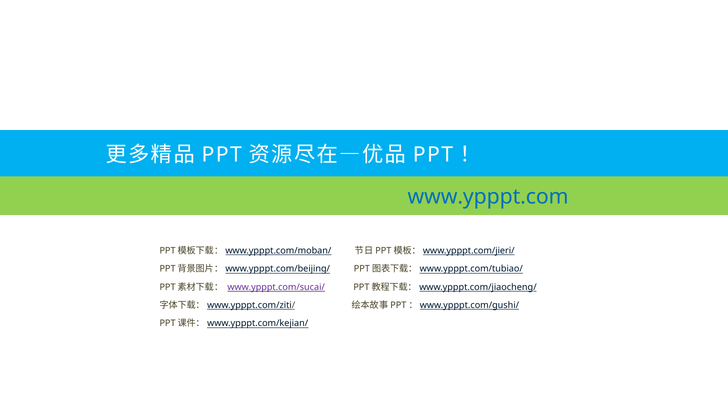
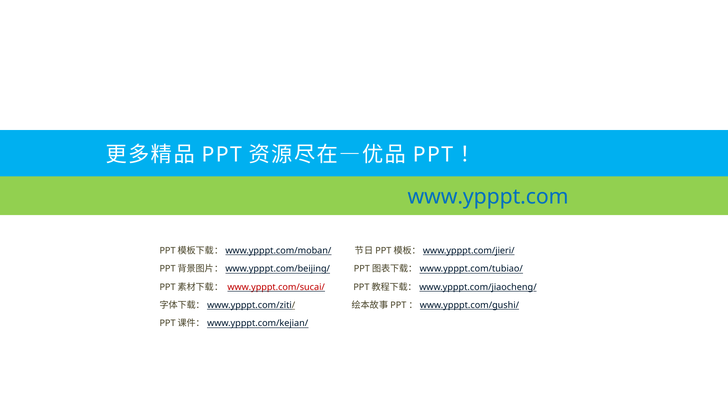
www.ypppt.com/sucai/ colour: purple -> red
